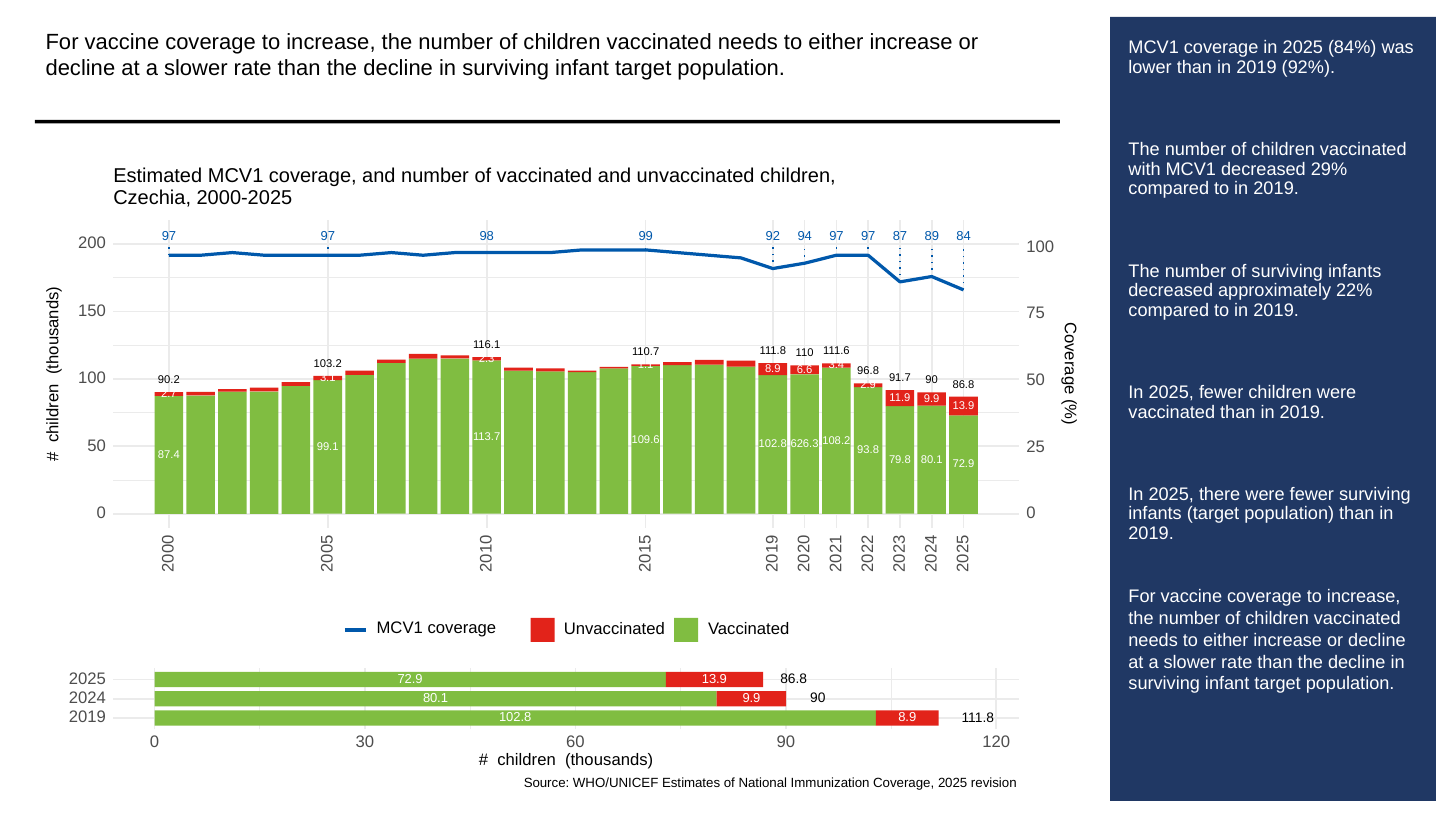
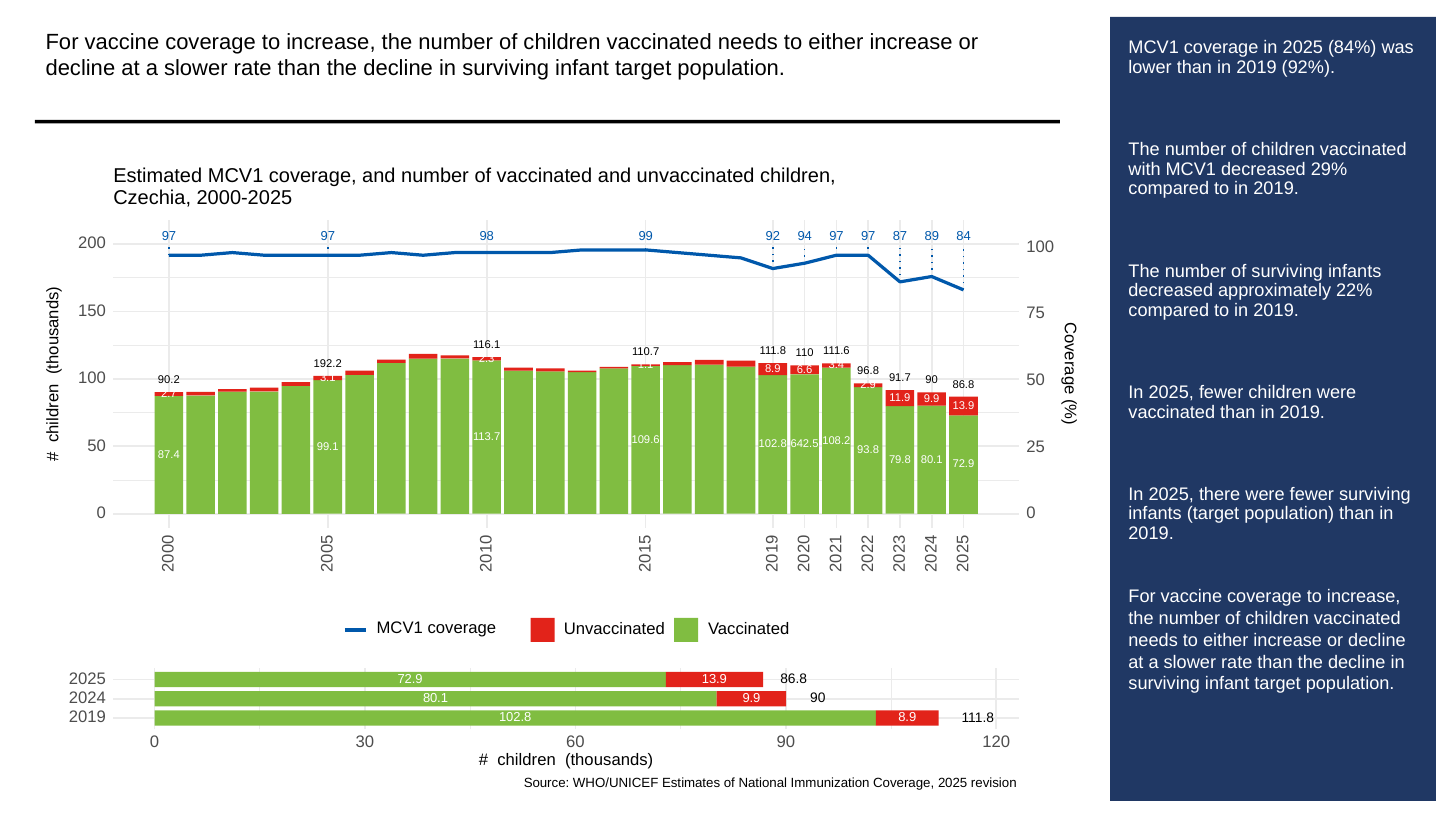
103.2: 103.2 -> 192.2
626.3: 626.3 -> 642.5
